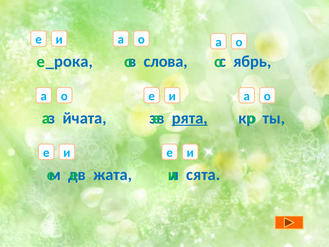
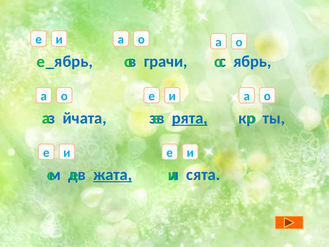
_рока: _рока -> _ябрь
слова: слова -> грачи
жата underline: none -> present
